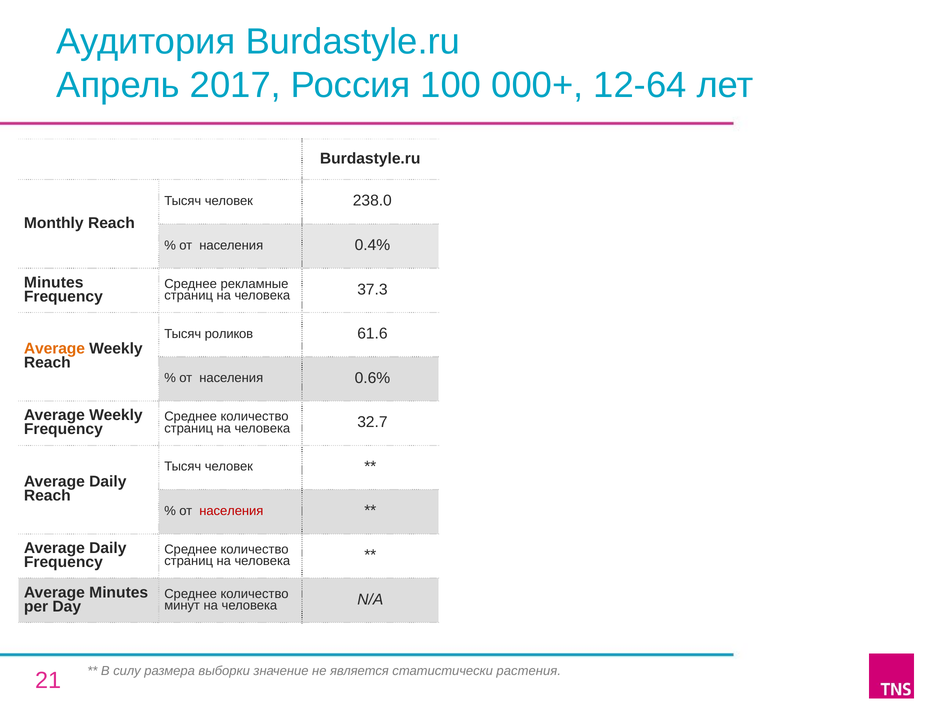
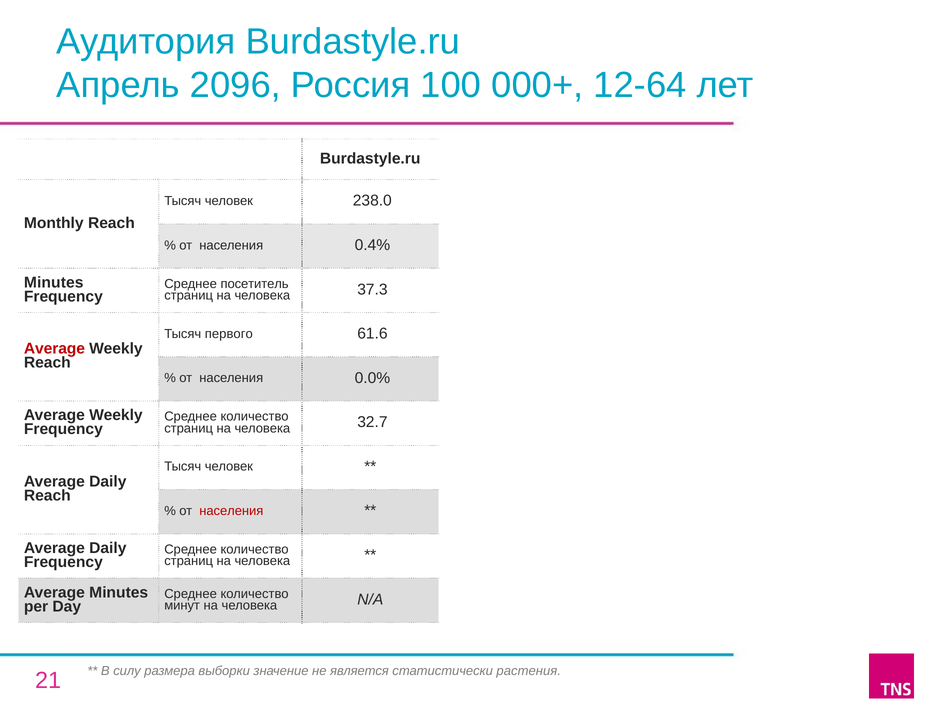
2017: 2017 -> 2096
рекламные: рекламные -> посетитель
роликов: роликов -> первого
Average at (54, 349) colour: orange -> red
0.6%: 0.6% -> 0.0%
